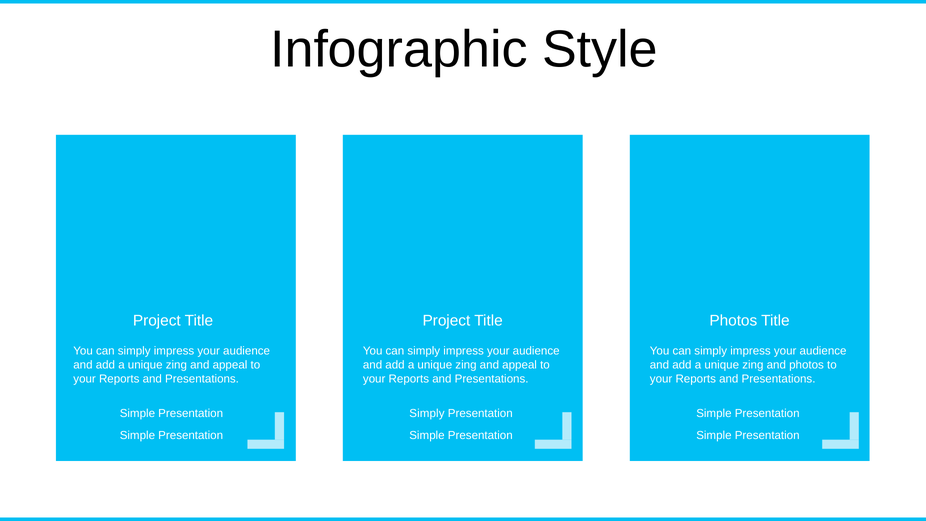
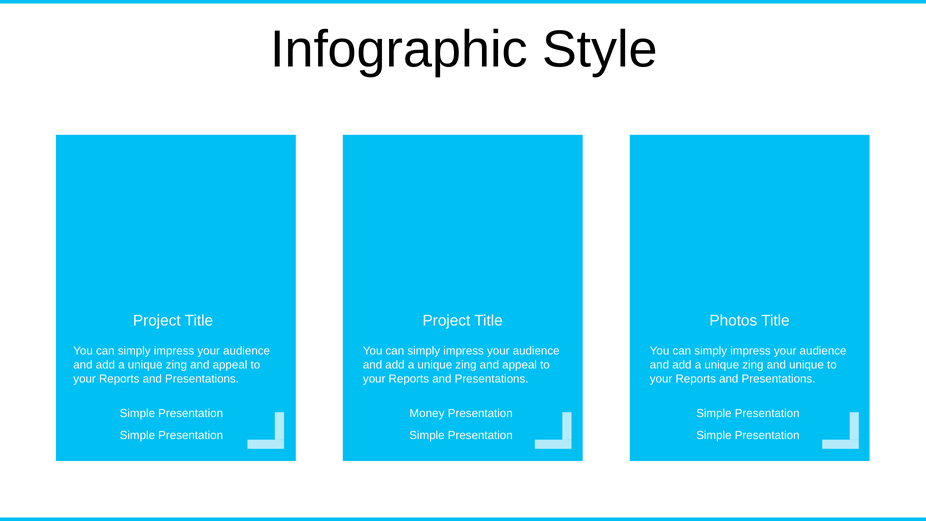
and photos: photos -> unique
Simply at (427, 413): Simply -> Money
